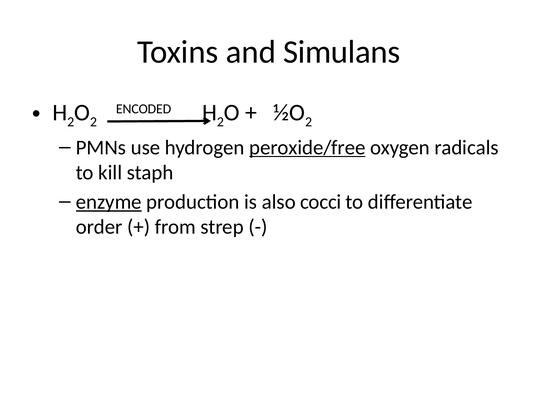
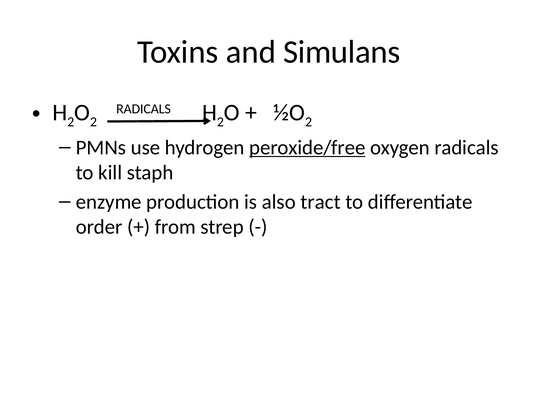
ENCODED at (144, 109): ENCODED -> RADICALS
enzyme underline: present -> none
cocci: cocci -> tract
